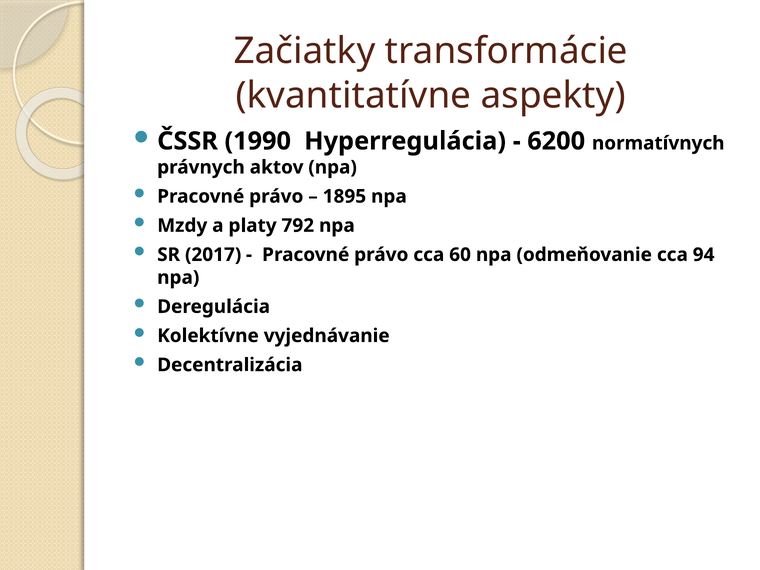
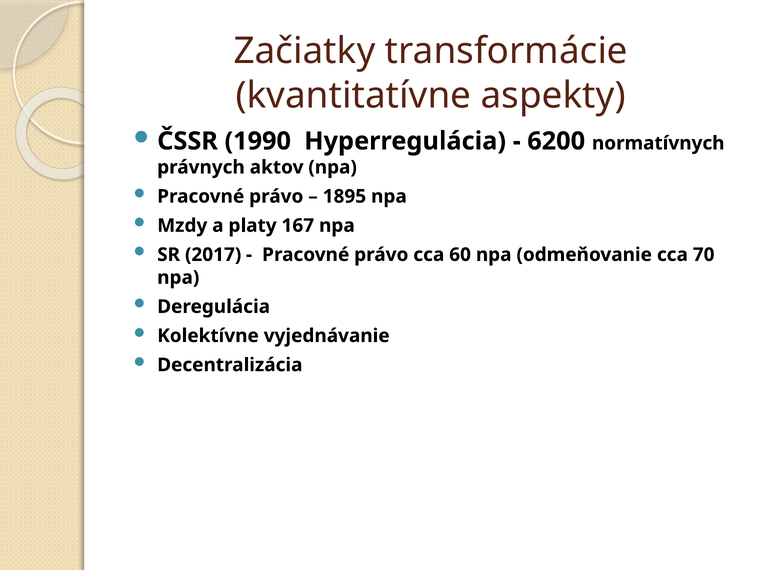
792: 792 -> 167
94: 94 -> 70
